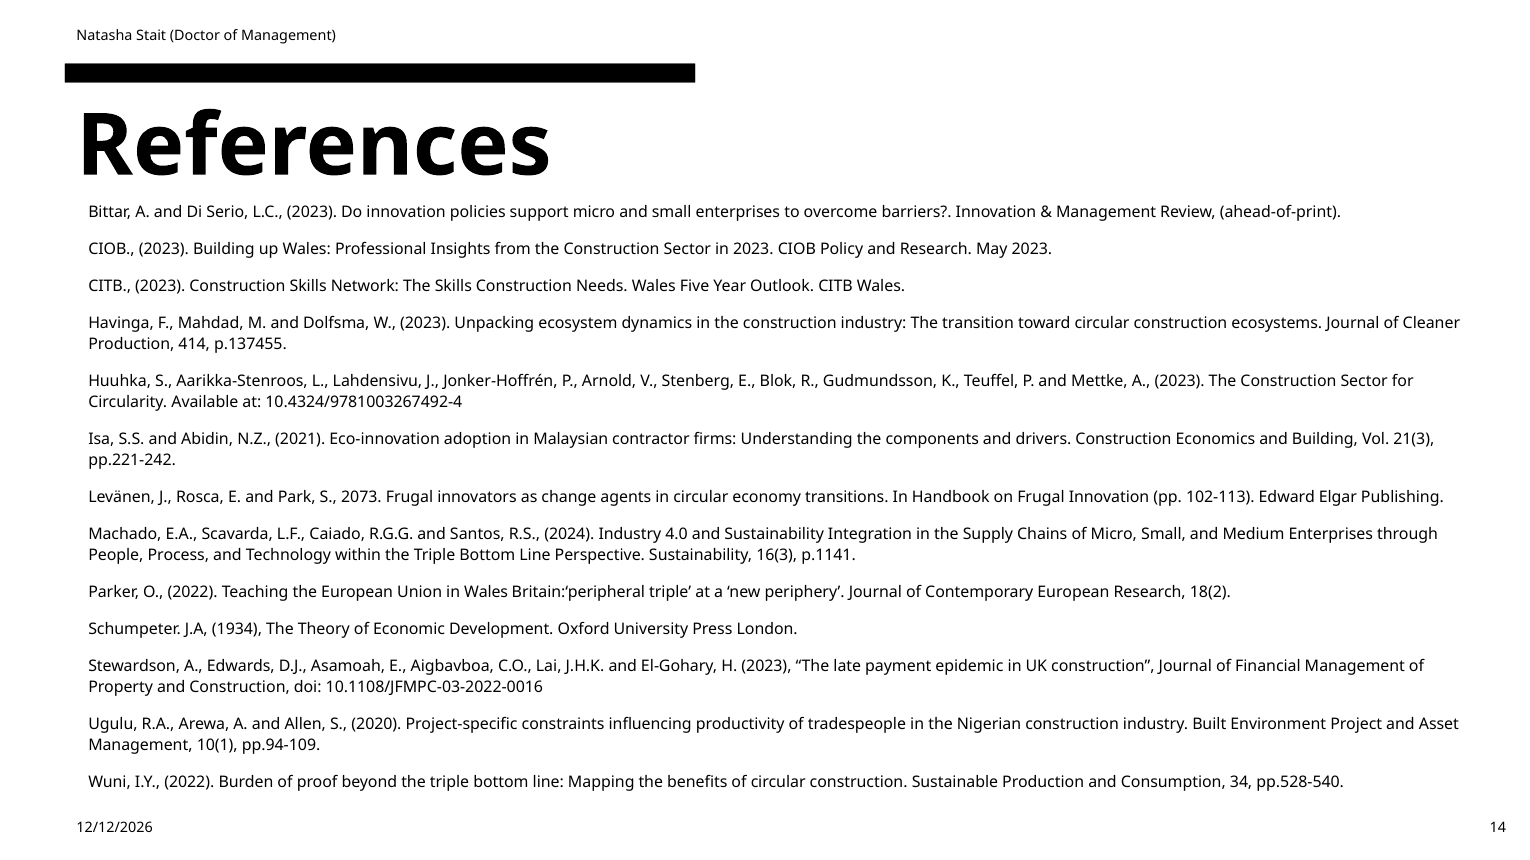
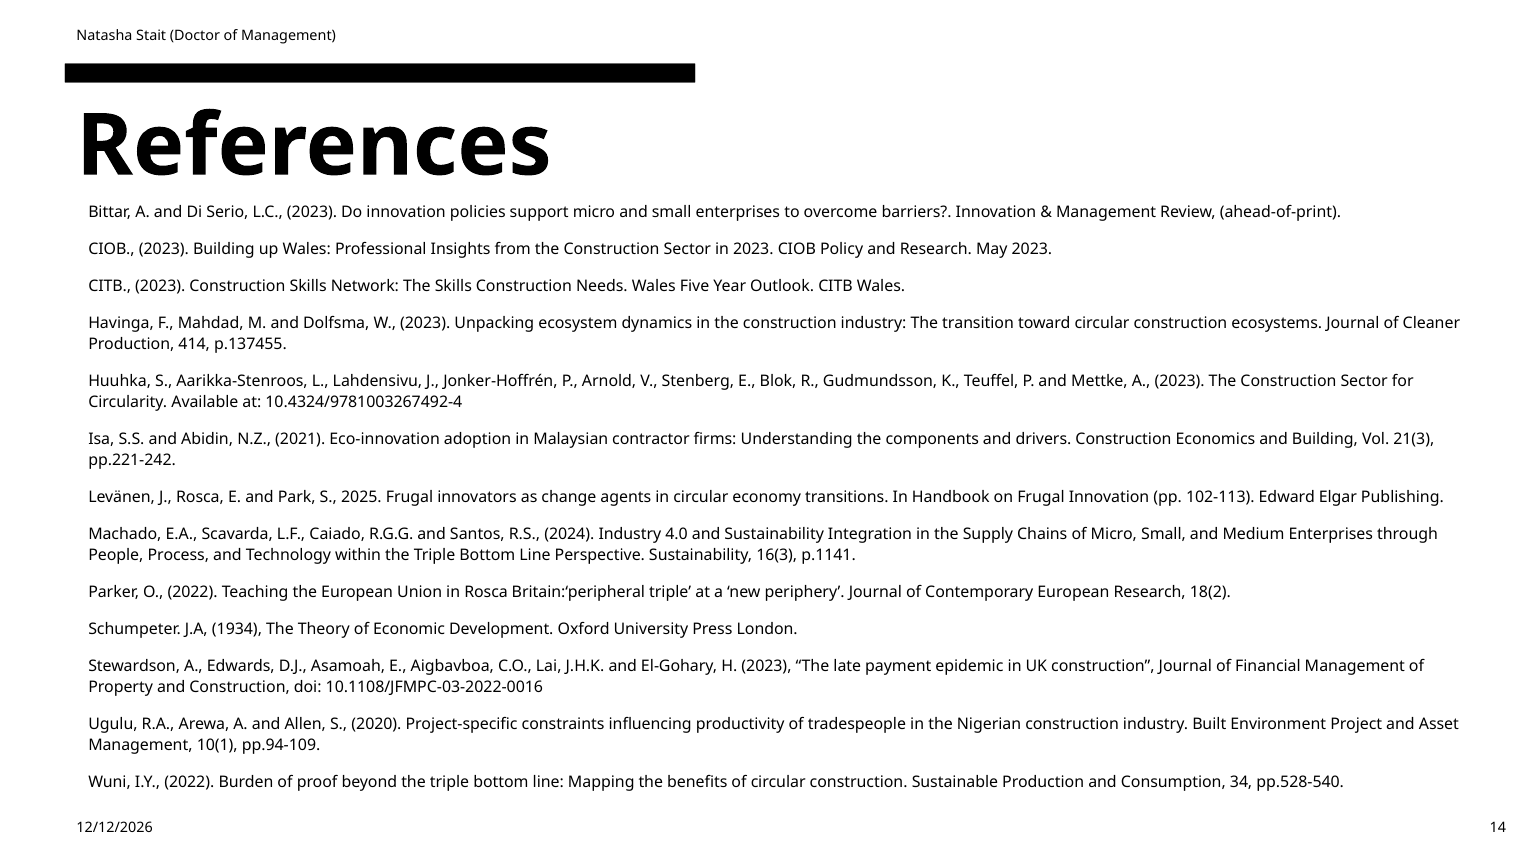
2073: 2073 -> 2025
in Wales: Wales -> Rosca
